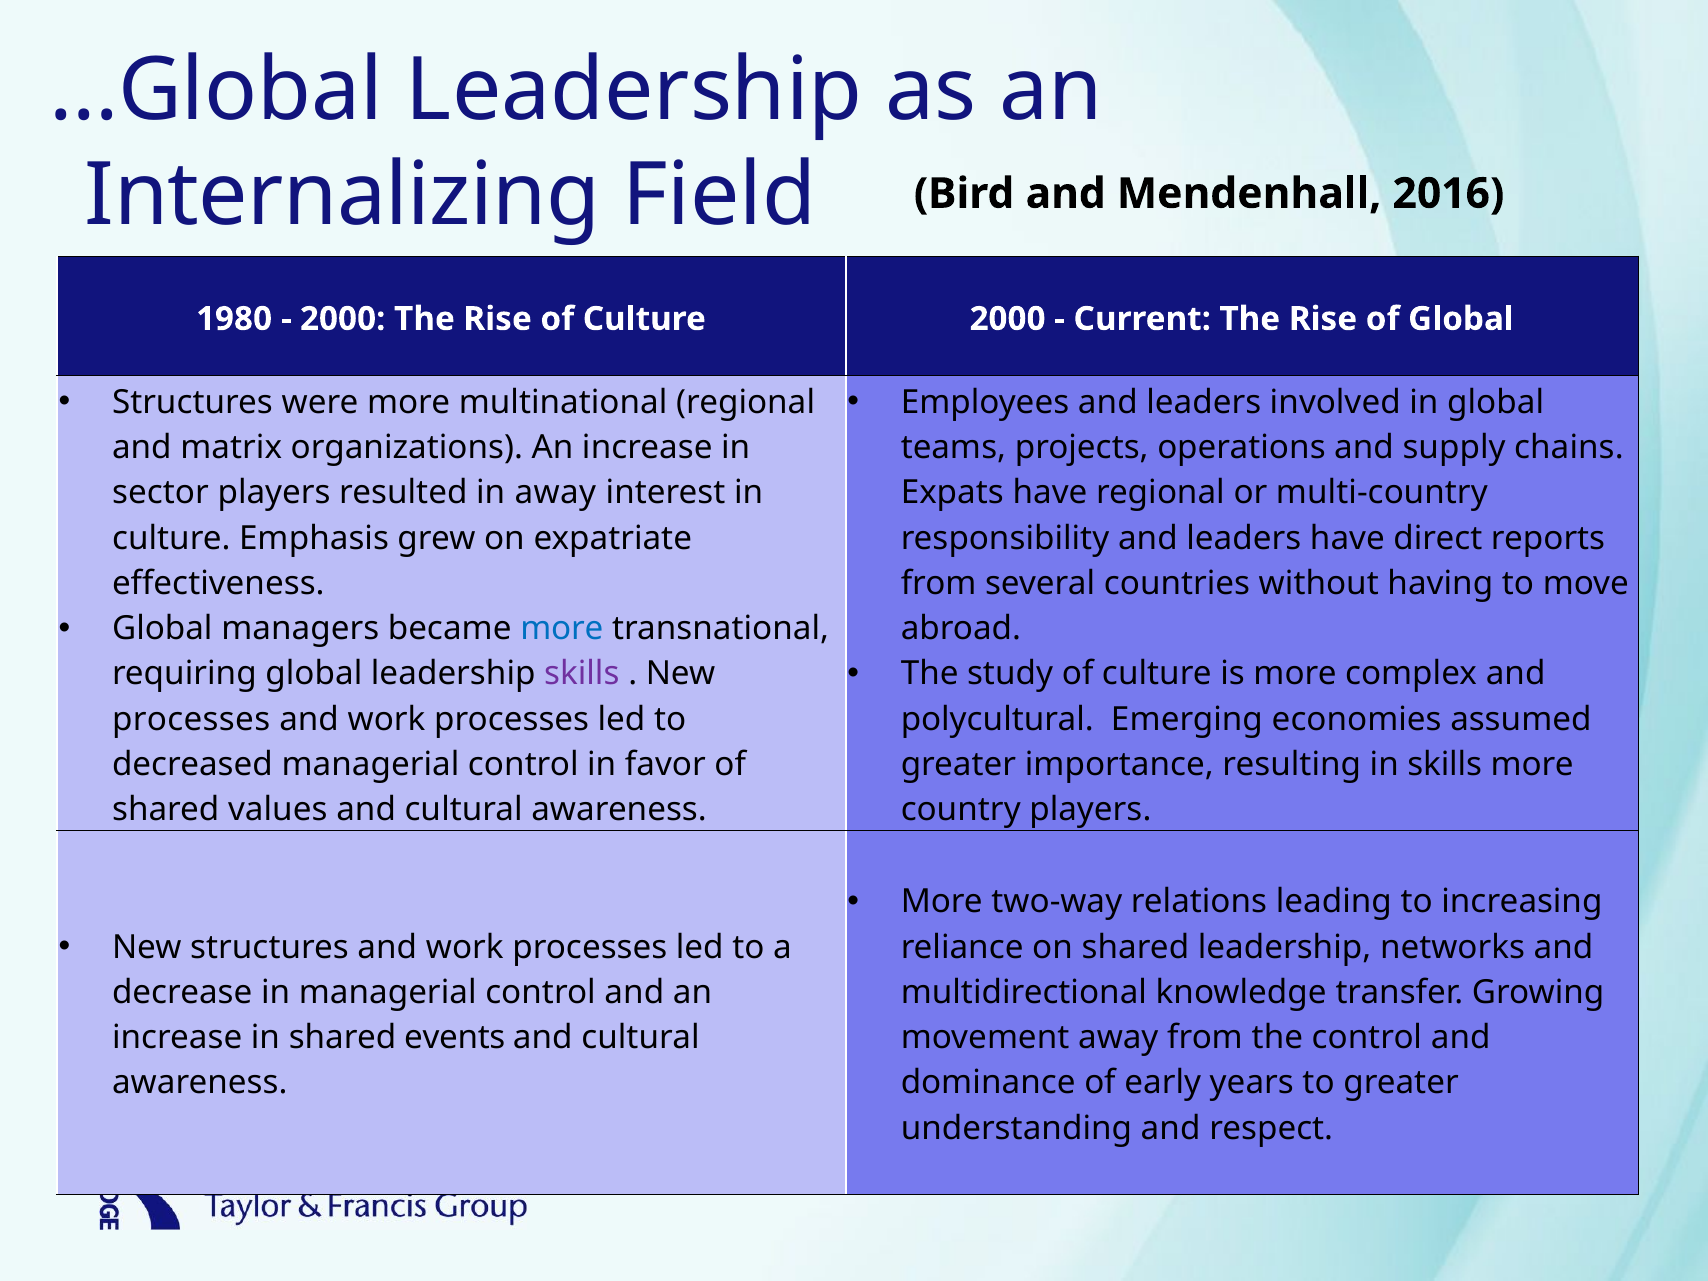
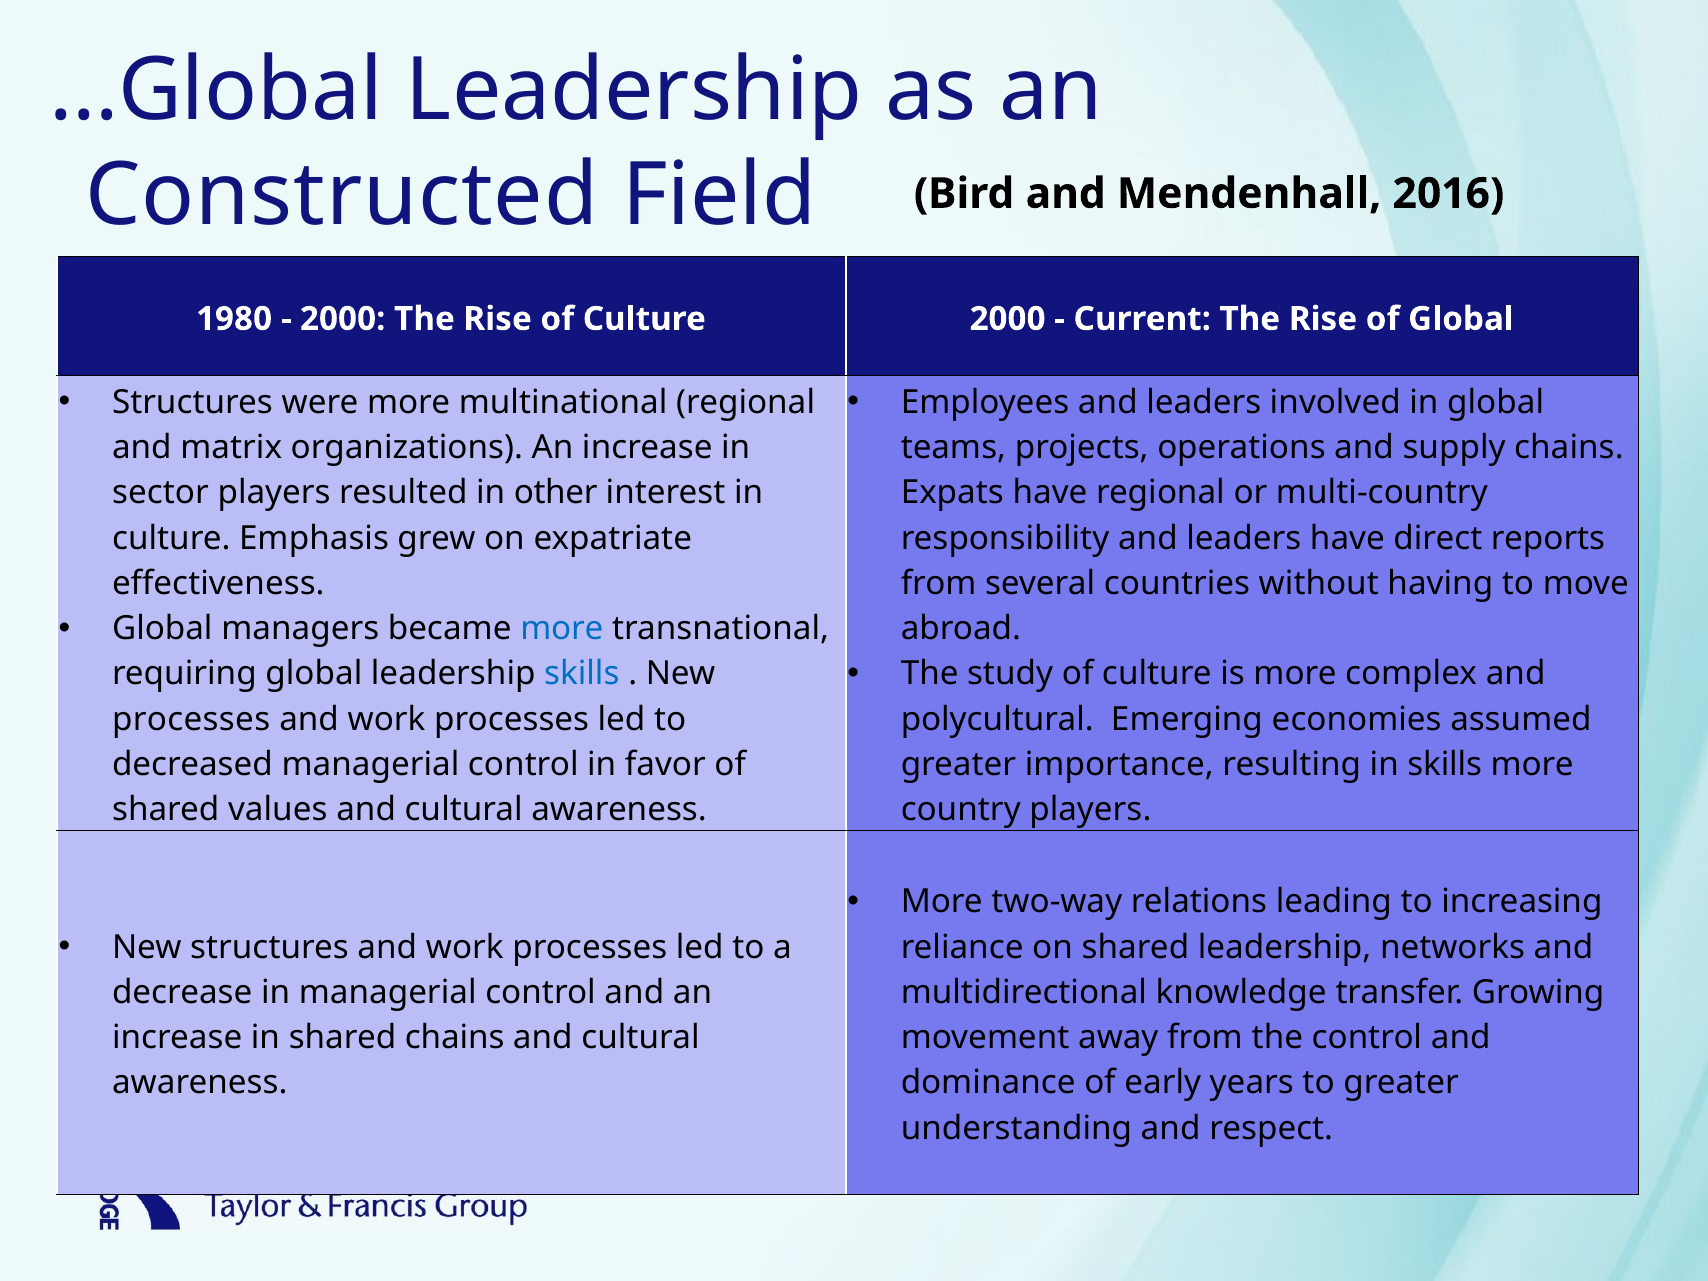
Internalizing: Internalizing -> Constructed
in away: away -> other
skills at (582, 674) colour: purple -> blue
shared events: events -> chains
